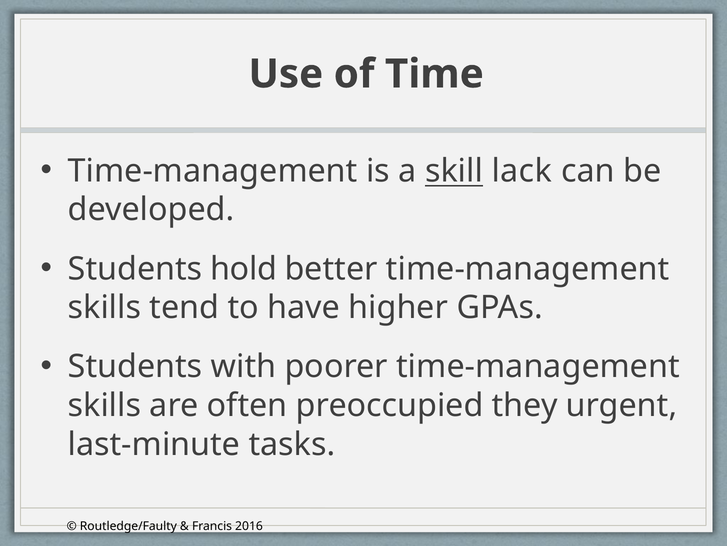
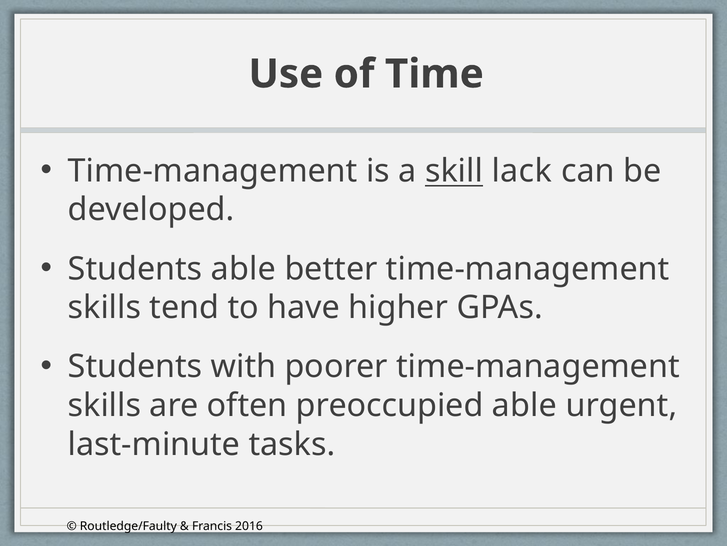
Students hold: hold -> able
preoccupied they: they -> able
